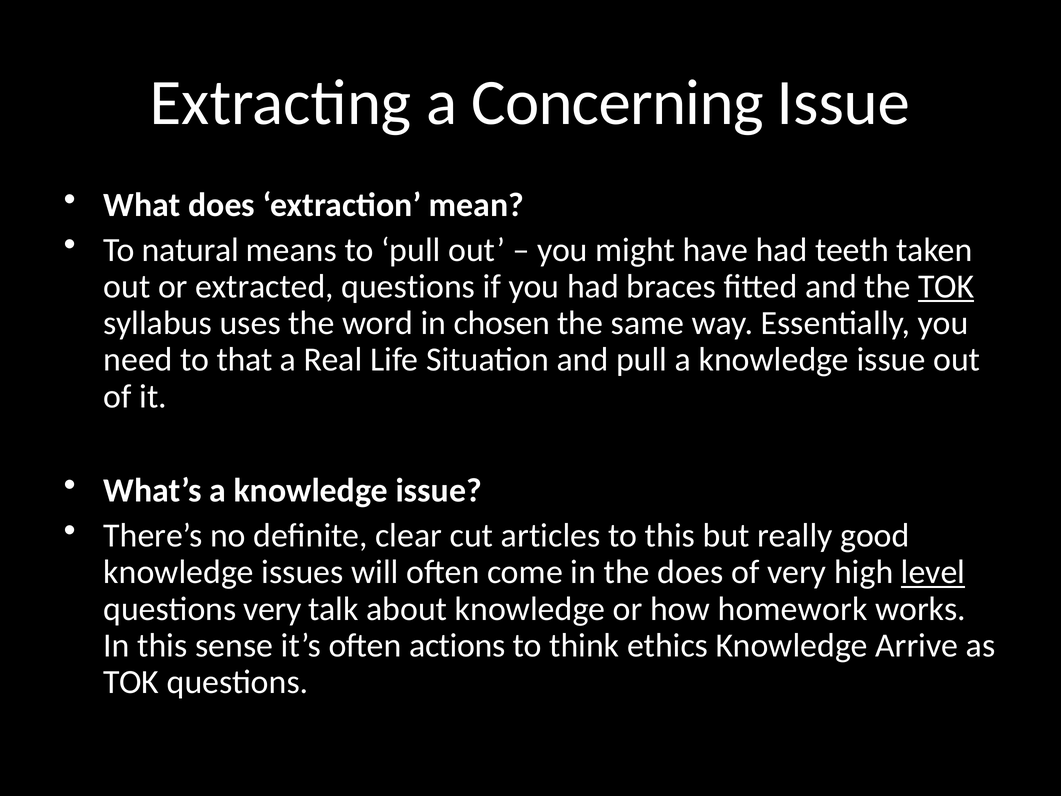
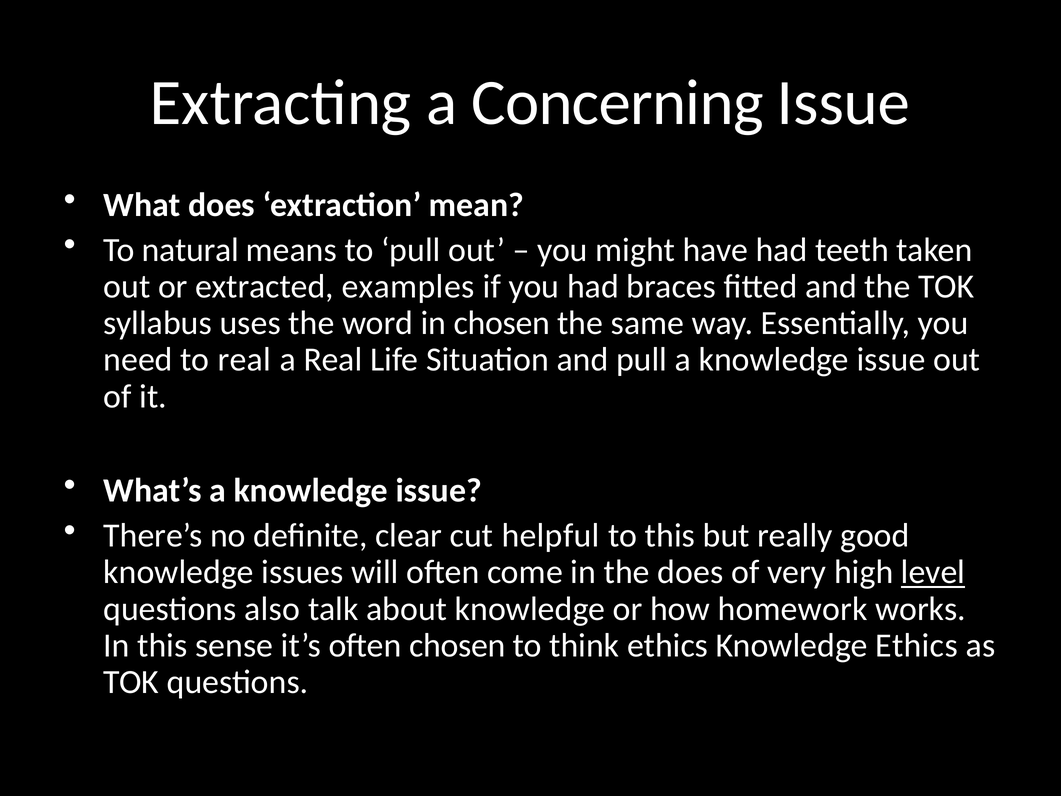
extracted questions: questions -> examples
TOK at (946, 286) underline: present -> none
to that: that -> real
articles: articles -> helpful
questions very: very -> also
often actions: actions -> chosen
Knowledge Arrive: Arrive -> Ethics
